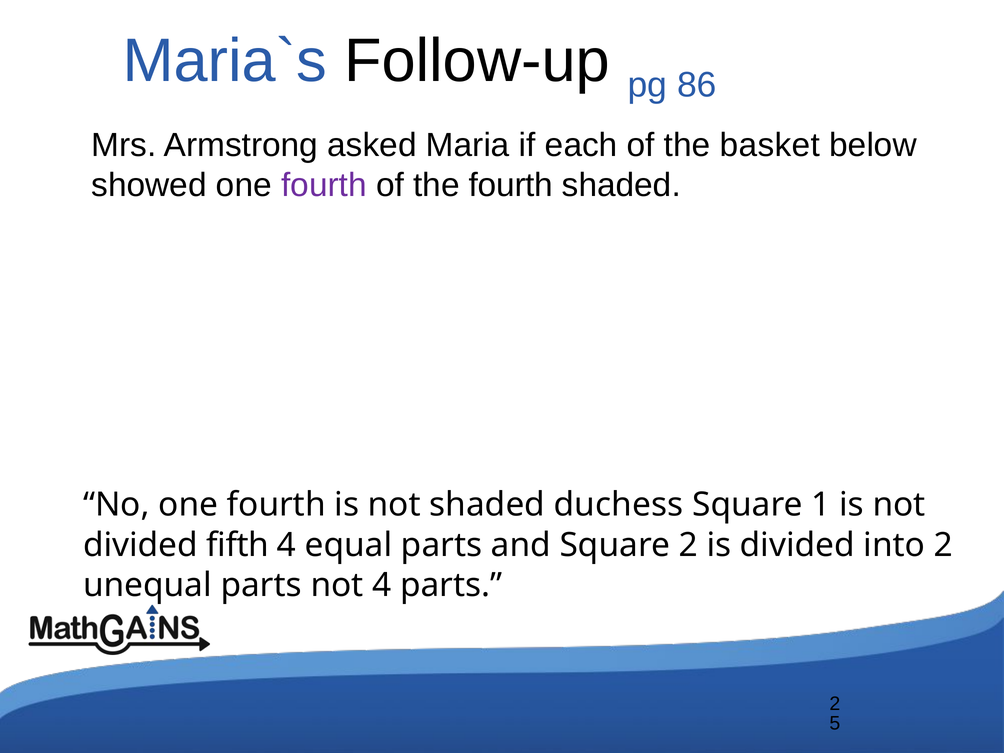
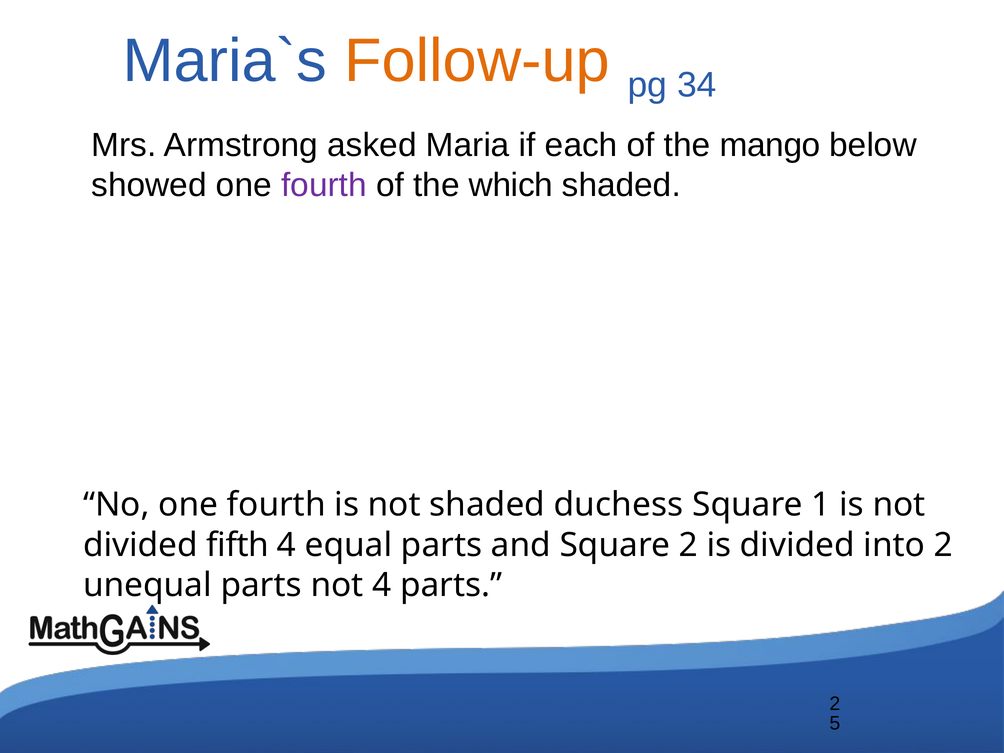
Follow-up colour: black -> orange
86: 86 -> 34
basket: basket -> mango
the fourth: fourth -> which
